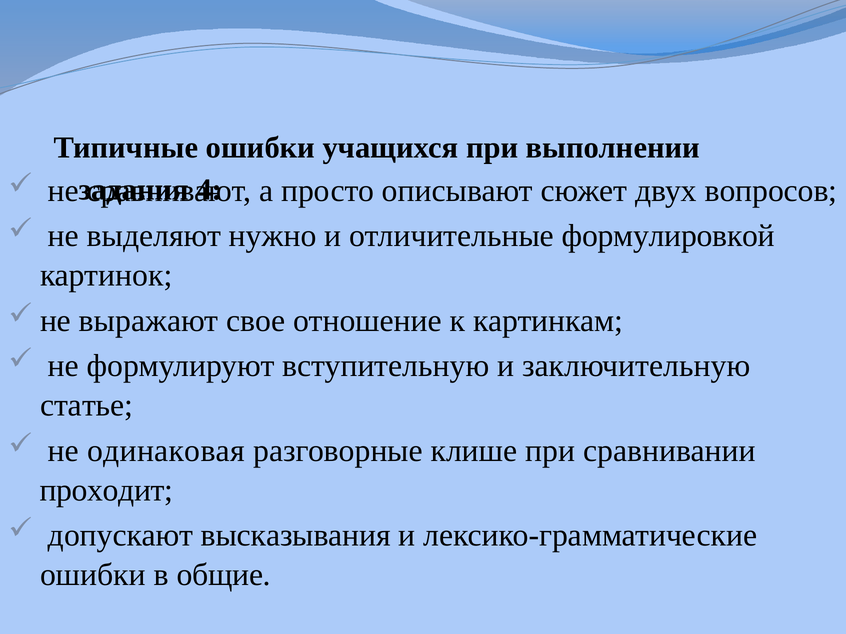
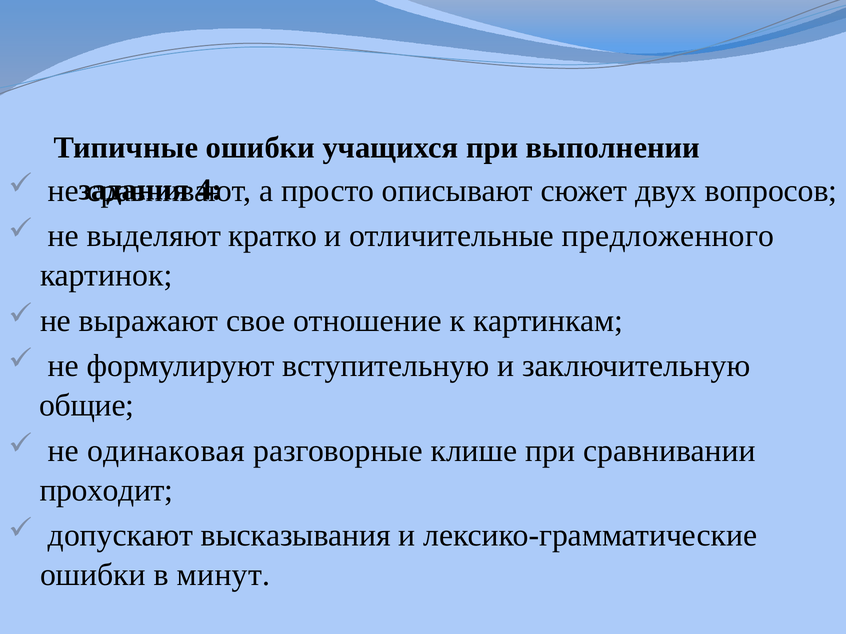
нужно: нужно -> кратко
формулировкой: формулировкой -> предложенного
статье: статье -> общие
общие: общие -> минут
